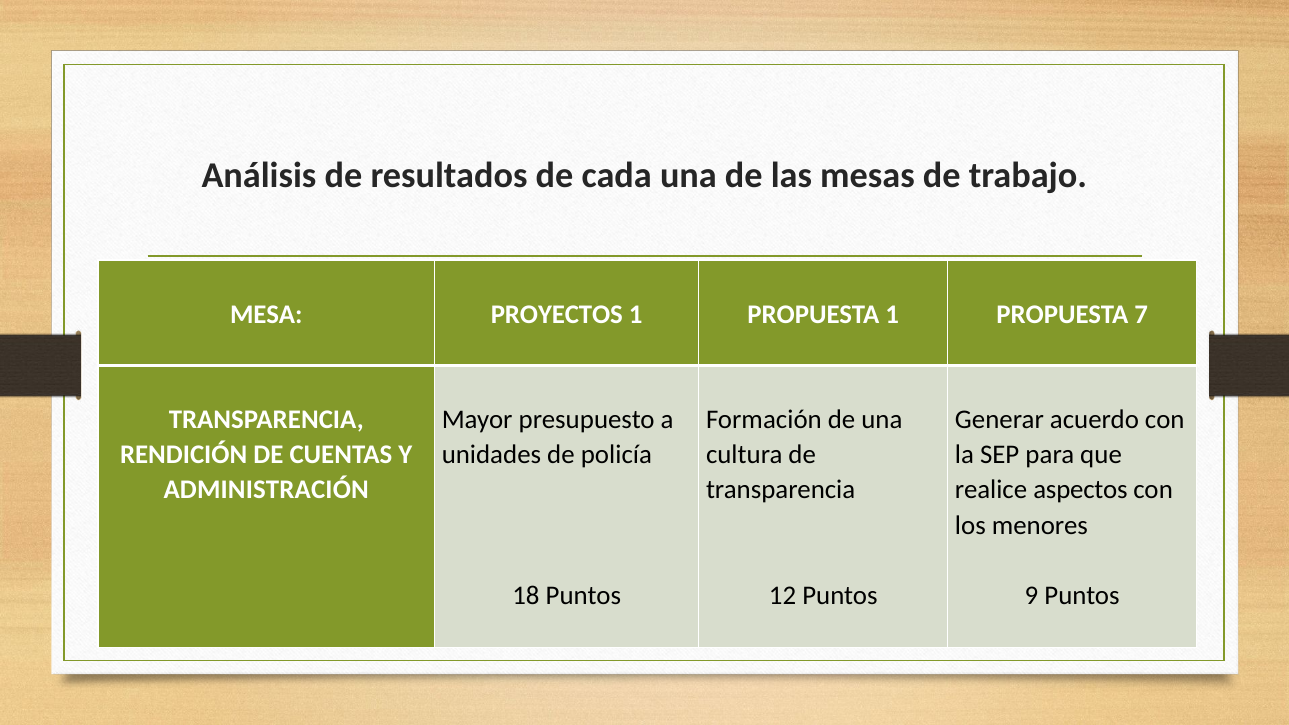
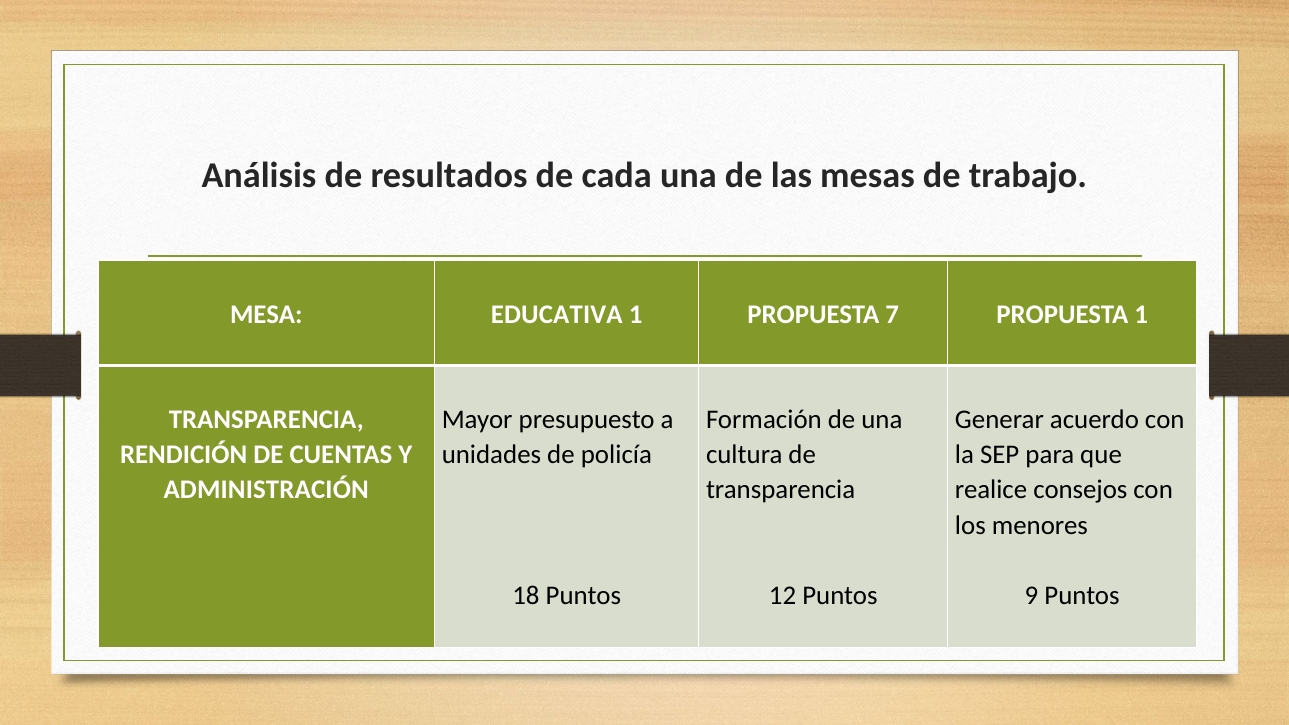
PROYECTOS: PROYECTOS -> EDUCATIVA
PROPUESTA 1: 1 -> 7
PROPUESTA 7: 7 -> 1
aspectos: aspectos -> consejos
